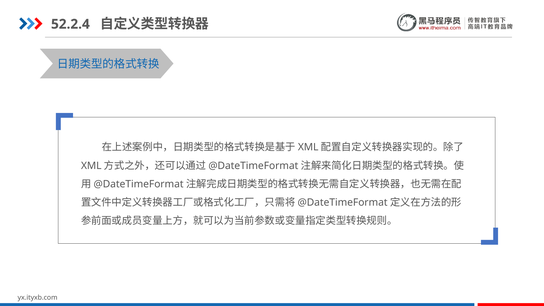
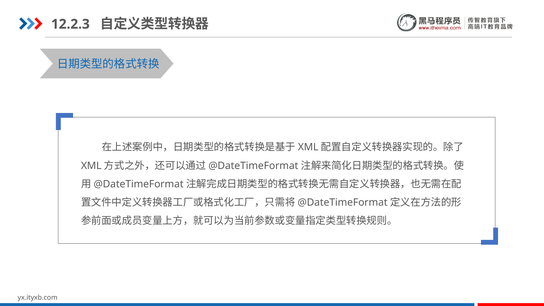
52.2.4: 52.2.4 -> 12.2.3
